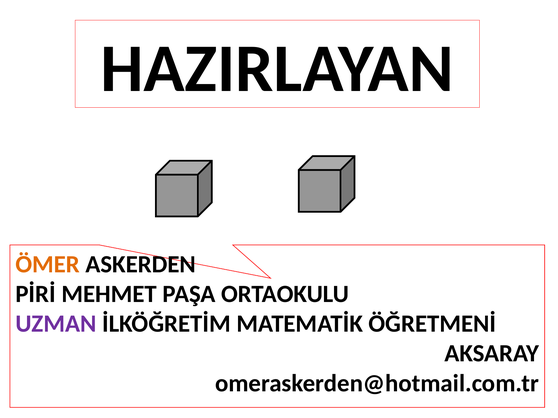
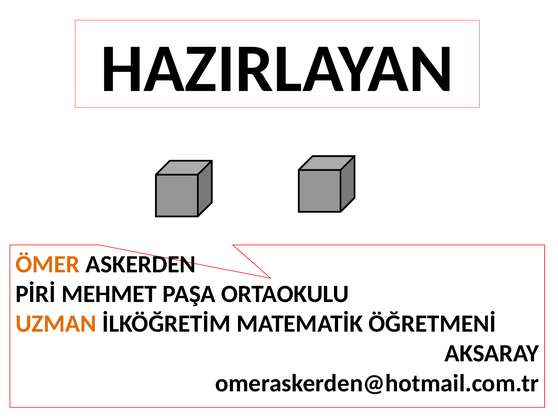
UZMAN colour: purple -> orange
